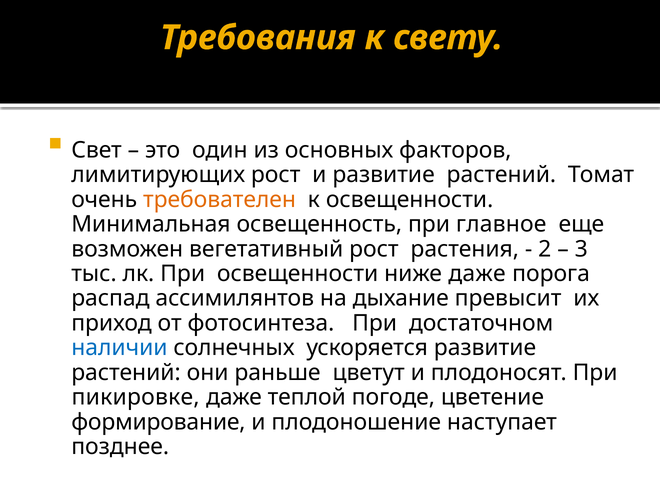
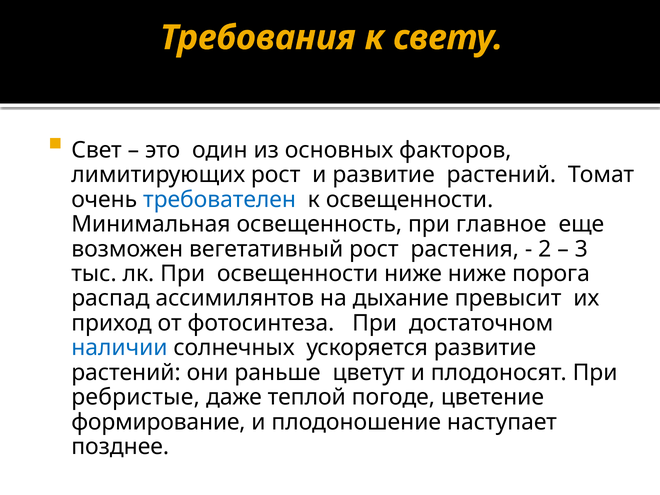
требователен colour: orange -> blue
ниже даже: даже -> ниже
пикировке: пикировке -> ребристые
